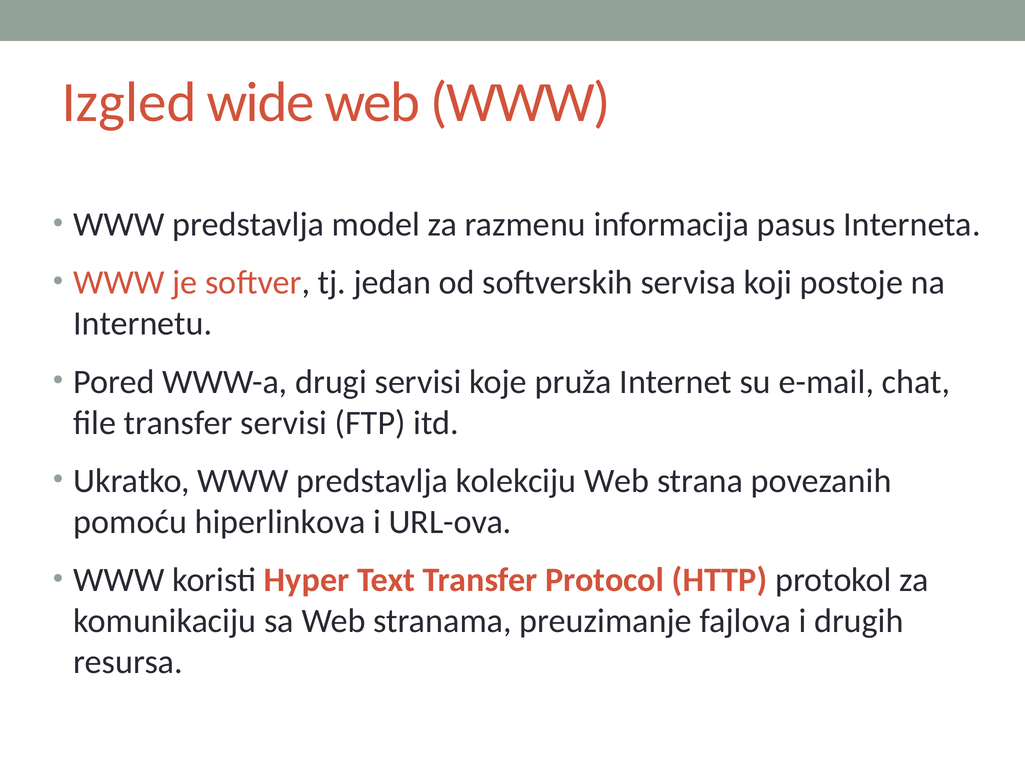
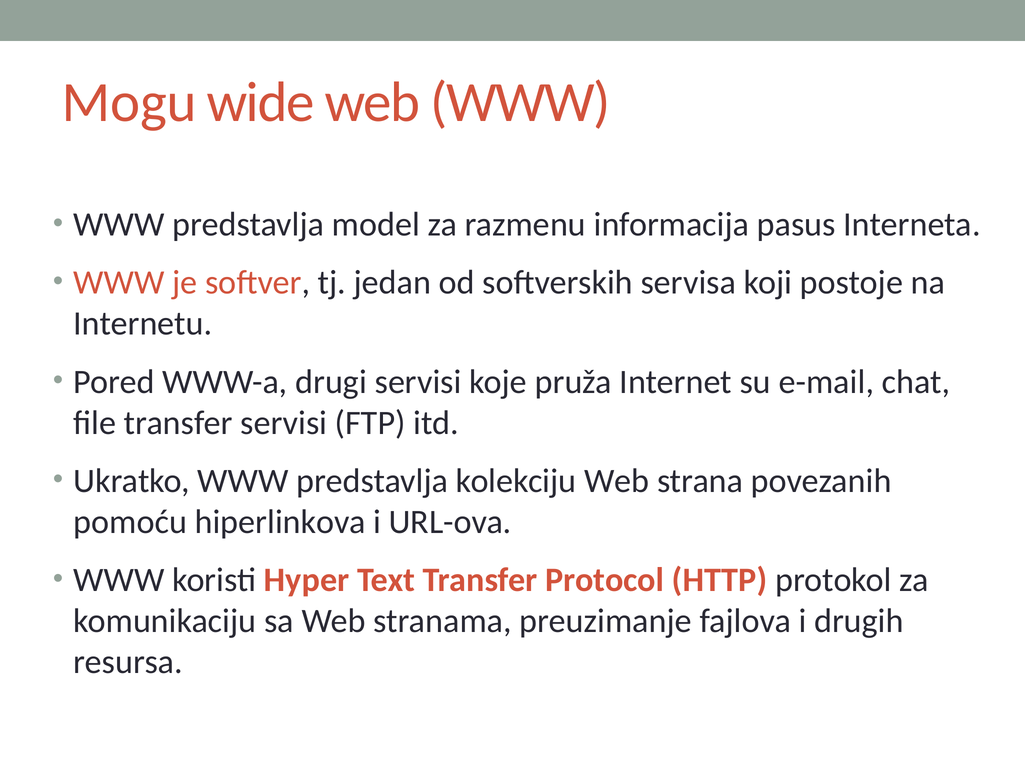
Izgled: Izgled -> Mogu
